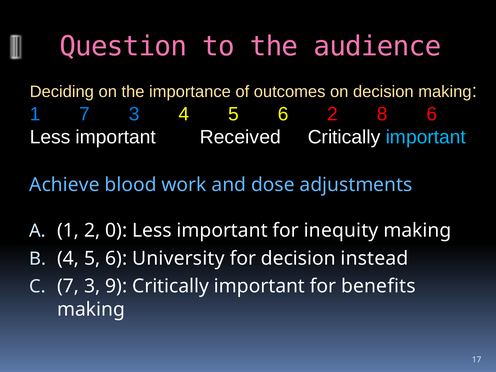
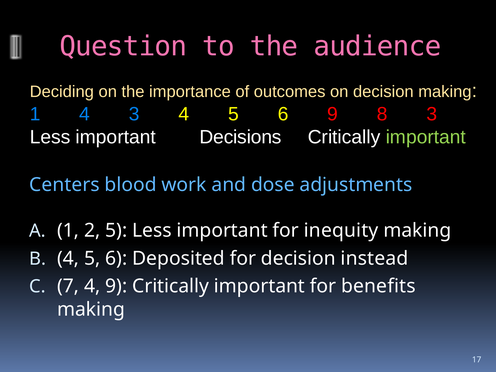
1 7: 7 -> 4
6 2: 2 -> 9
8 6: 6 -> 3
Received: Received -> Decisions
important at (426, 137) colour: light blue -> light green
Achieve: Achieve -> Centers
2 0: 0 -> 5
University: University -> Deposited
3 at (92, 286): 3 -> 4
